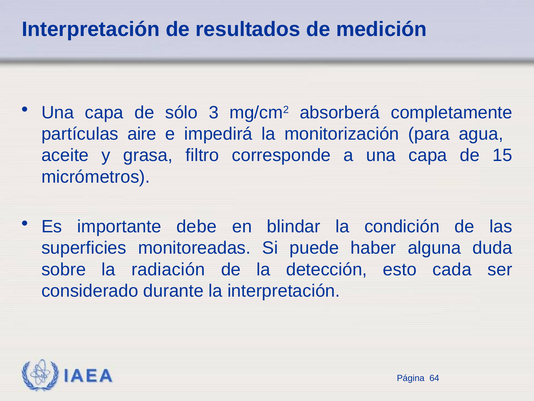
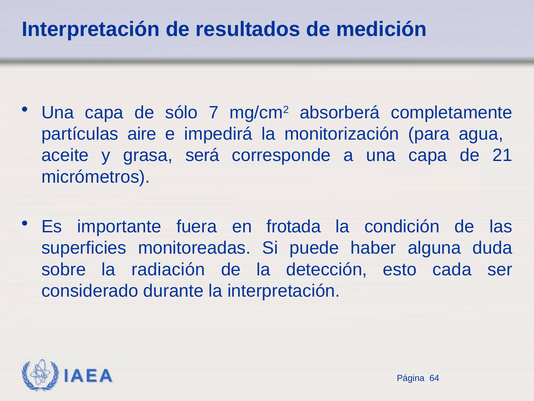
3: 3 -> 7
filtro: filtro -> será
15: 15 -> 21
debe: debe -> fuera
blindar: blindar -> frotada
